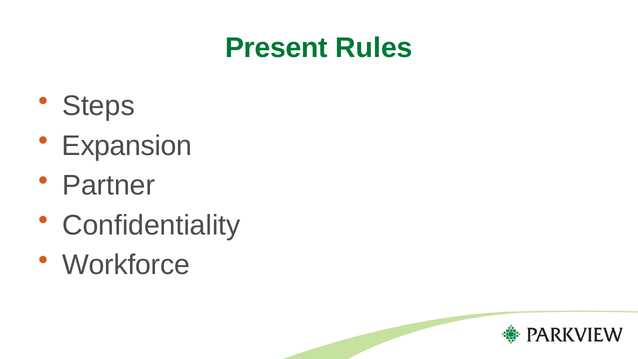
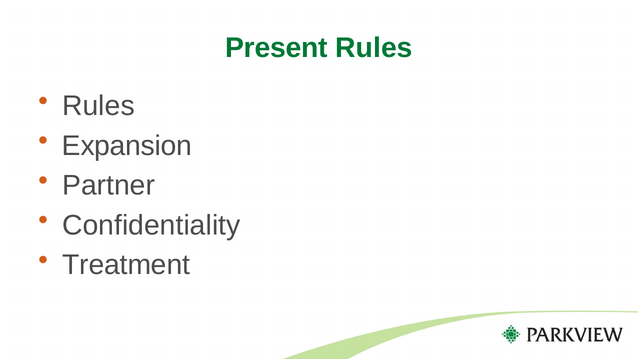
Steps at (98, 106): Steps -> Rules
Workforce: Workforce -> Treatment
